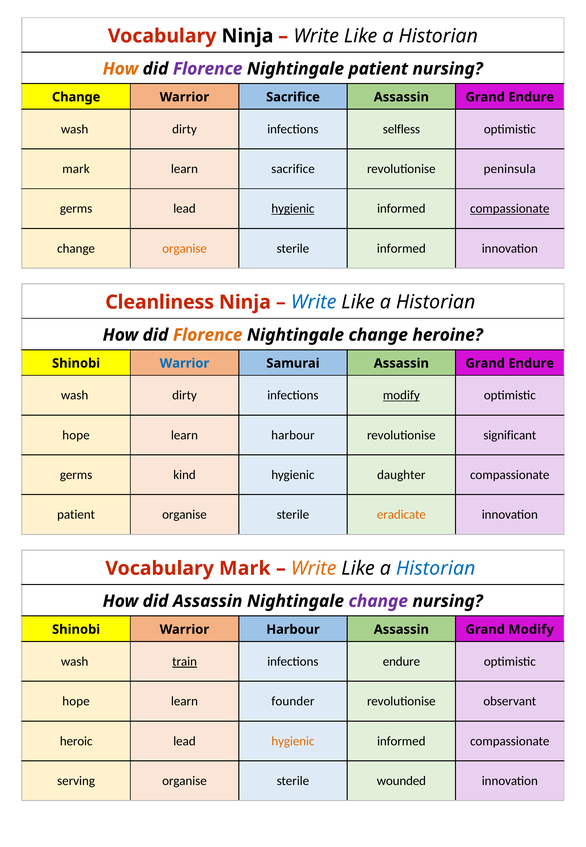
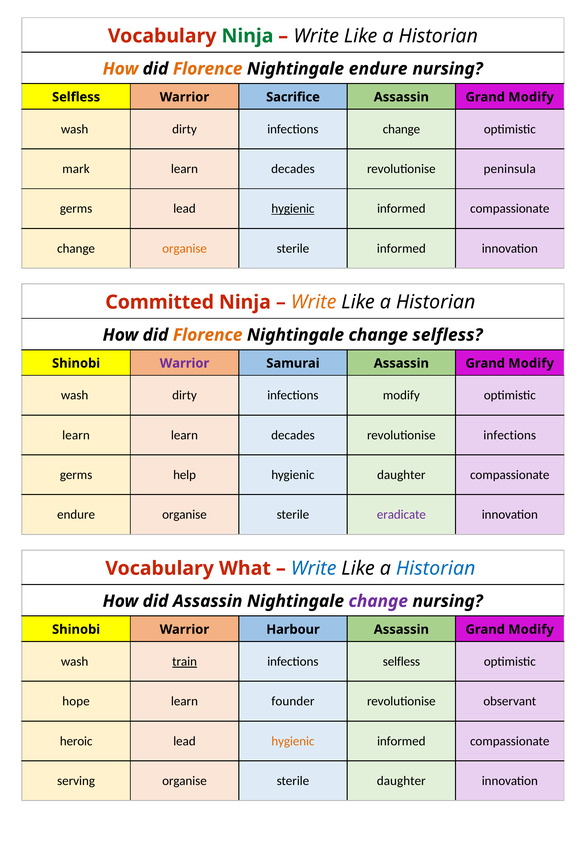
Ninja at (247, 36) colour: black -> green
Florence at (208, 69) colour: purple -> orange
Nightingale patient: patient -> endure
Change at (76, 97): Change -> Selfless
Endure at (531, 97): Endure -> Modify
infections selfless: selfless -> change
sacrifice at (293, 169): sacrifice -> decades
compassionate at (510, 209) underline: present -> none
Cleanliness: Cleanliness -> Committed
Write at (314, 302) colour: blue -> orange
change heroine: heroine -> selfless
Warrior at (184, 363) colour: blue -> purple
Samurai Assassin Grand Endure: Endure -> Modify
modify at (401, 395) underline: present -> none
hope at (76, 435): hope -> learn
harbour at (293, 435): harbour -> decades
revolutionise significant: significant -> infections
kind: kind -> help
patient at (76, 514): patient -> endure
eradicate colour: orange -> purple
Vocabulary Mark: Mark -> What
Write at (314, 568) colour: orange -> blue
infections endure: endure -> selfless
sterile wounded: wounded -> daughter
